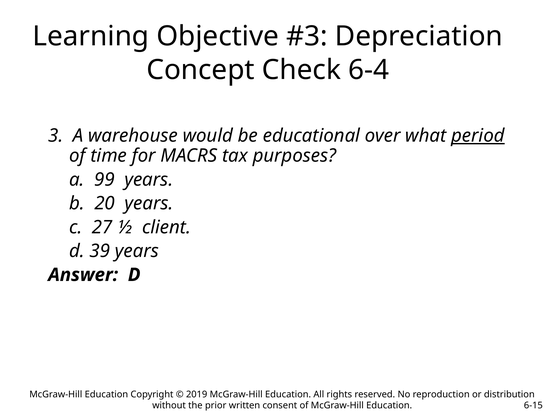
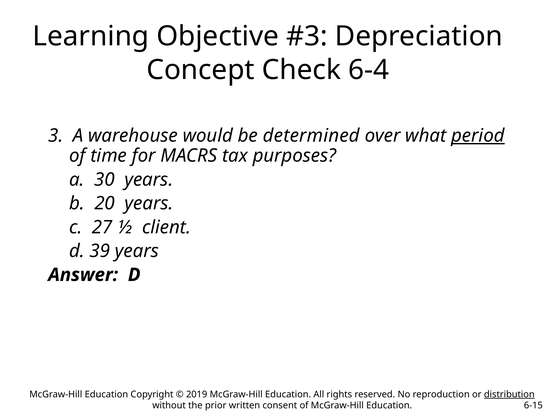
educational: educational -> determined
99: 99 -> 30
distribution underline: none -> present
